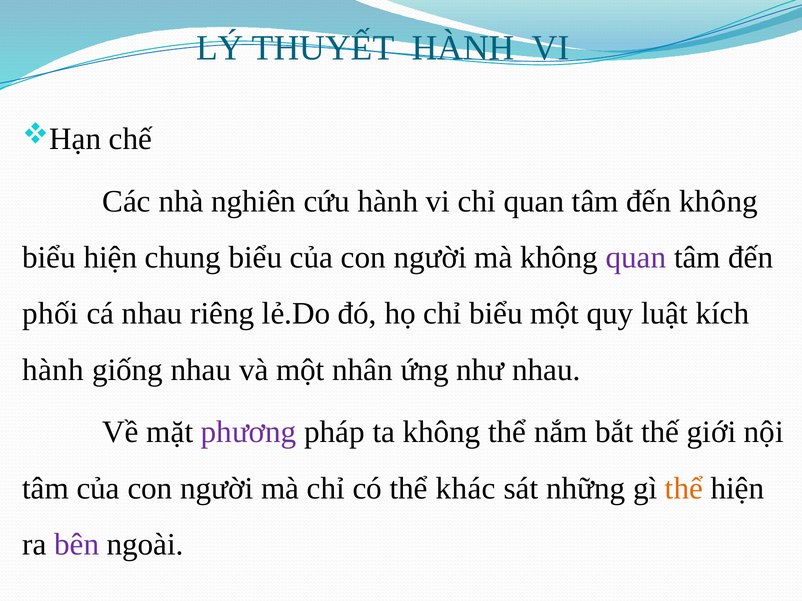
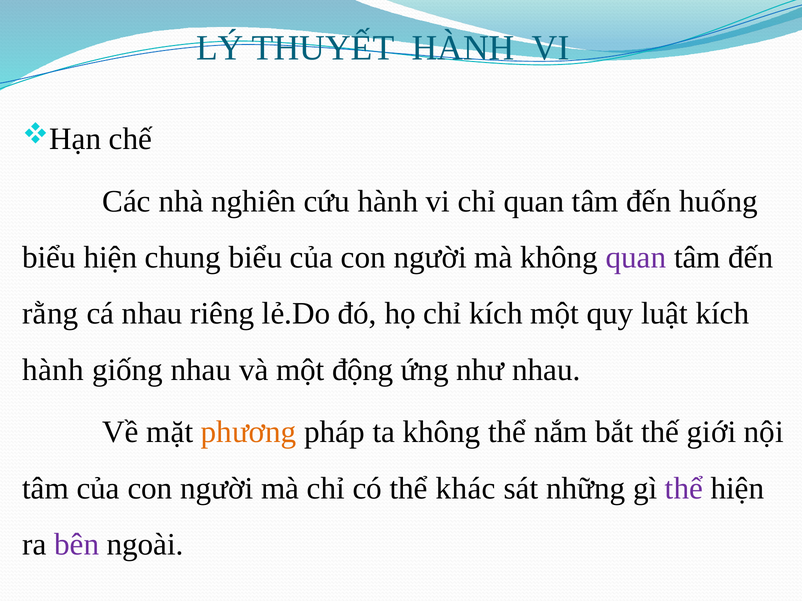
đến không: không -> huống
phối: phối -> rằng
chỉ biểu: biểu -> kích
nhân: nhân -> động
phương colour: purple -> orange
thể at (684, 489) colour: orange -> purple
